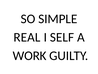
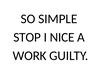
REAL: REAL -> STOP
SELF: SELF -> NICE
